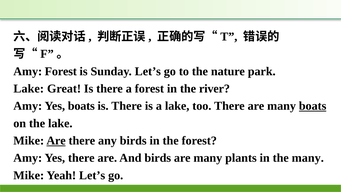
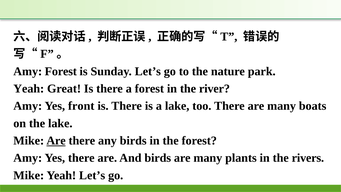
Lake at (29, 89): Lake -> Yeah
Yes boats: boats -> front
boats at (313, 106) underline: present -> none
the many: many -> rivers
